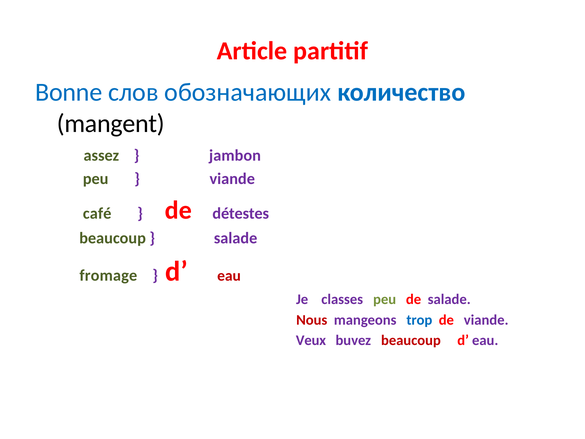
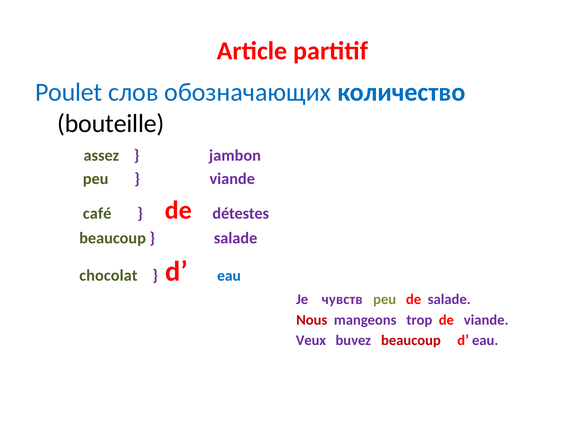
Bonne: Bonne -> Poulet
mangent: mangent -> bouteille
fromage: fromage -> chocolat
eau at (229, 276) colour: red -> blue
classes: classes -> чувств
trop colour: blue -> purple
